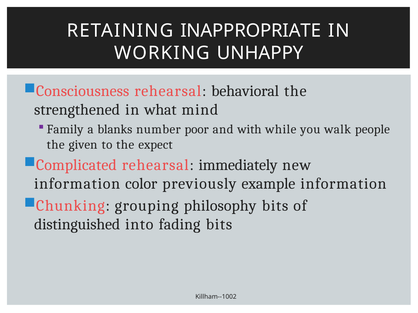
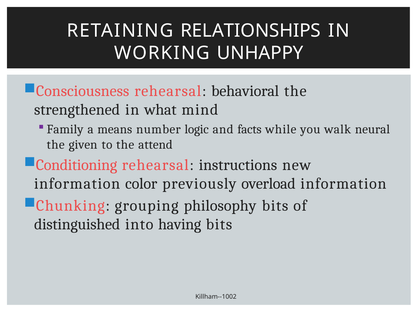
INAPPROPRIATE: INAPPROPRIATE -> RELATIONSHIPS
blanks: blanks -> means
poor: poor -> logic
with: with -> facts
people: people -> neural
expect: expect -> attend
Complicated: Complicated -> Conditioning
immediately: immediately -> instructions
example: example -> overload
fading: fading -> having
